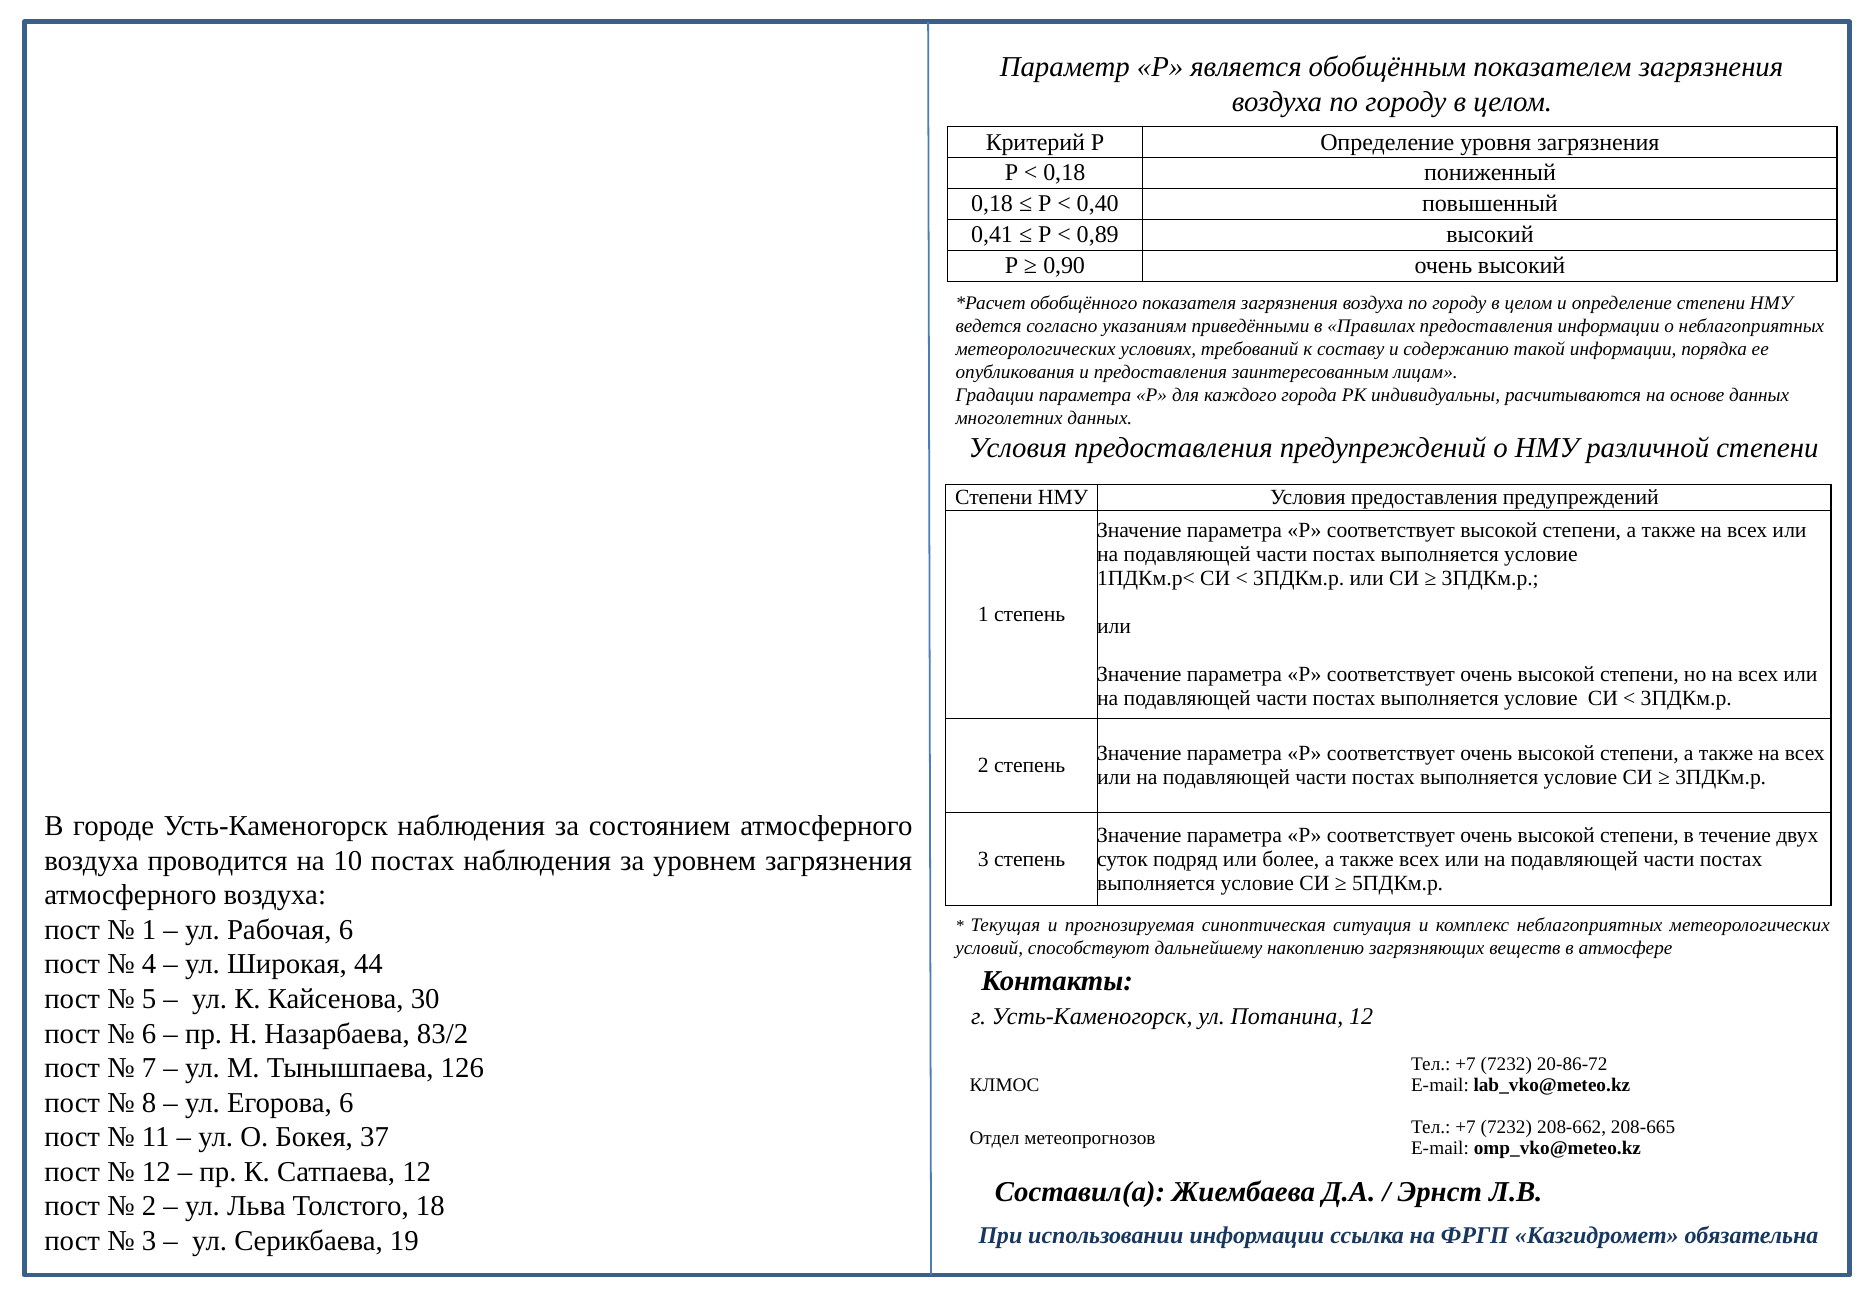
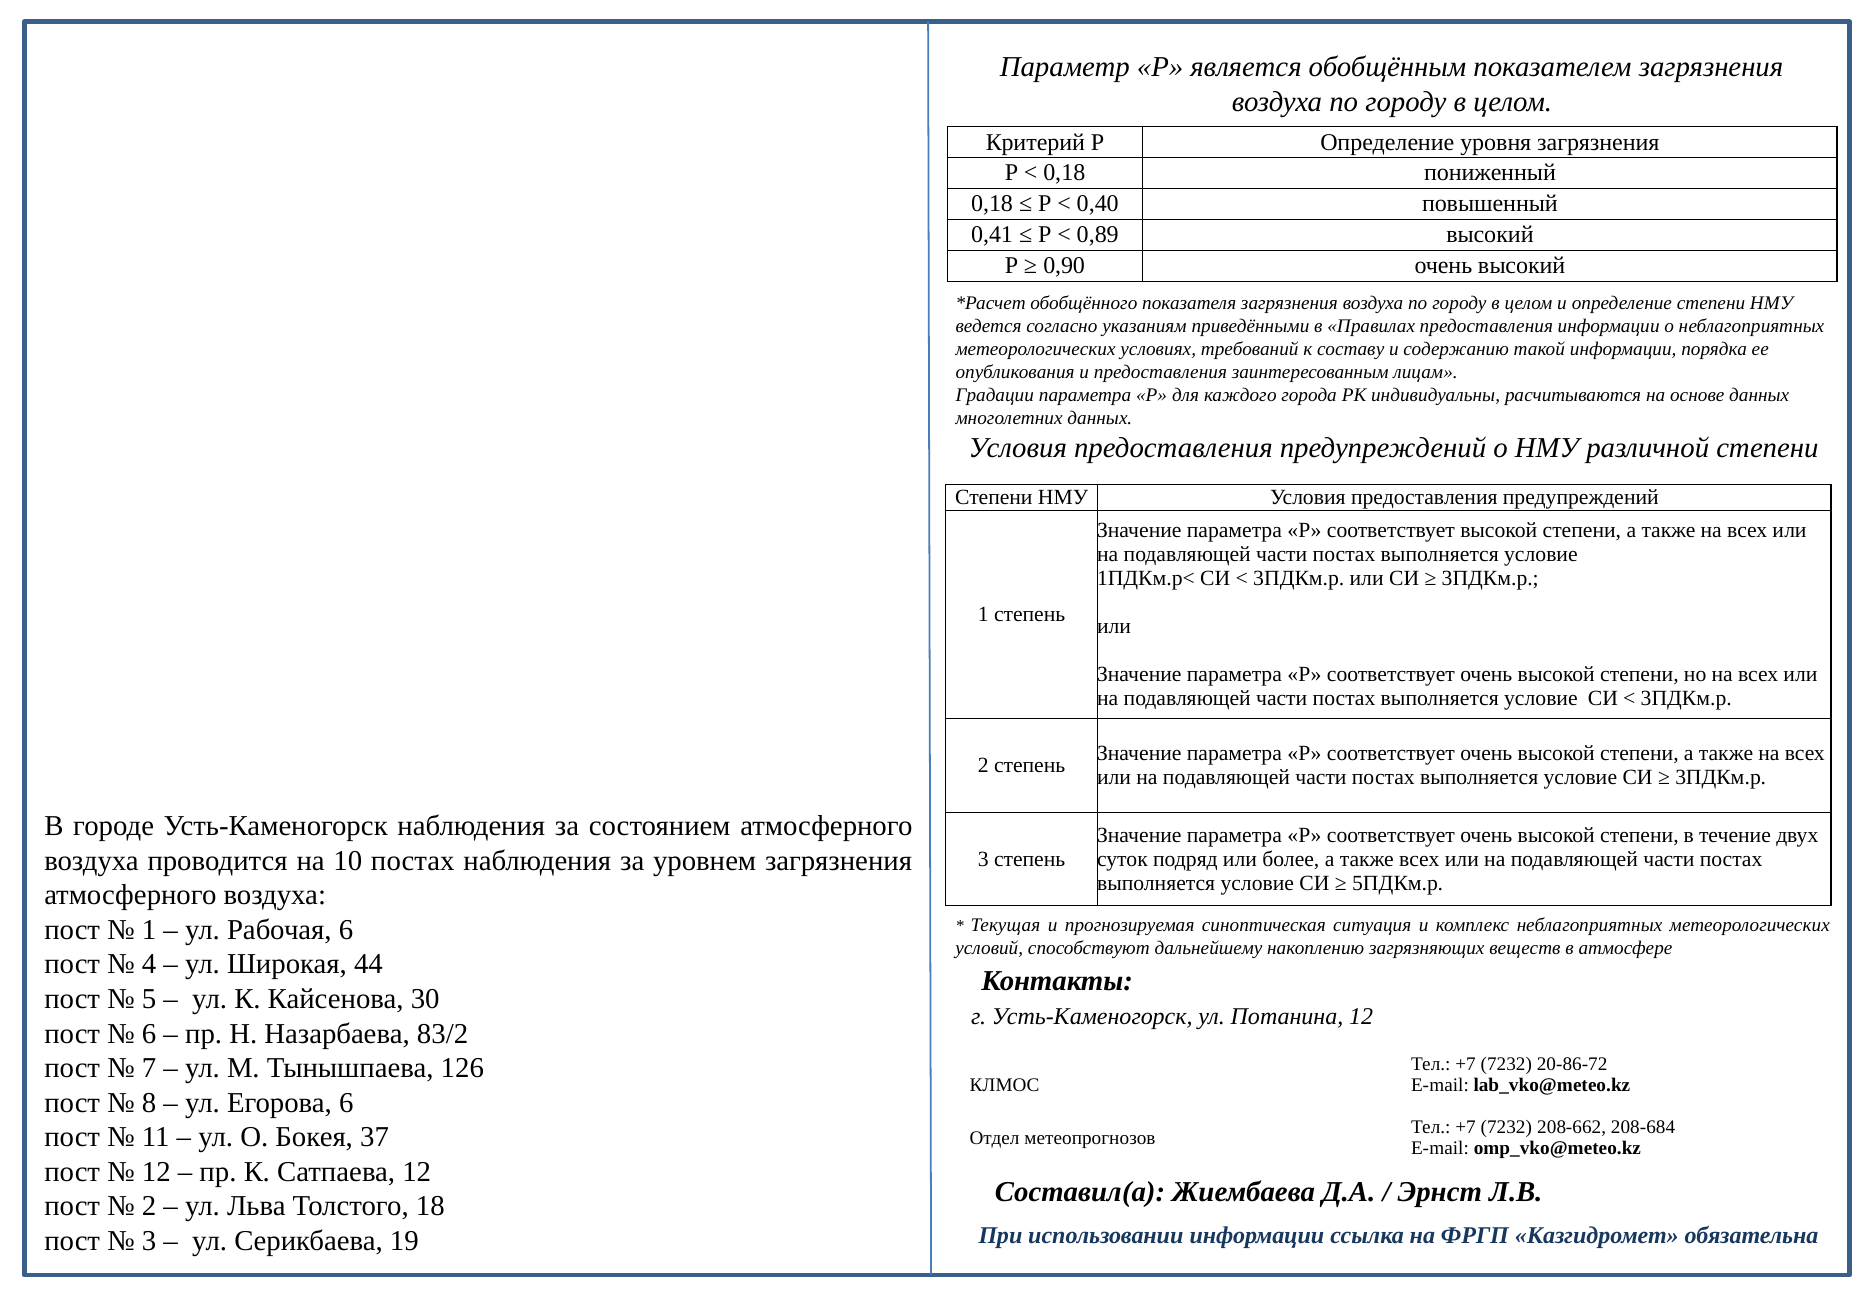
208-665: 208-665 -> 208-684
